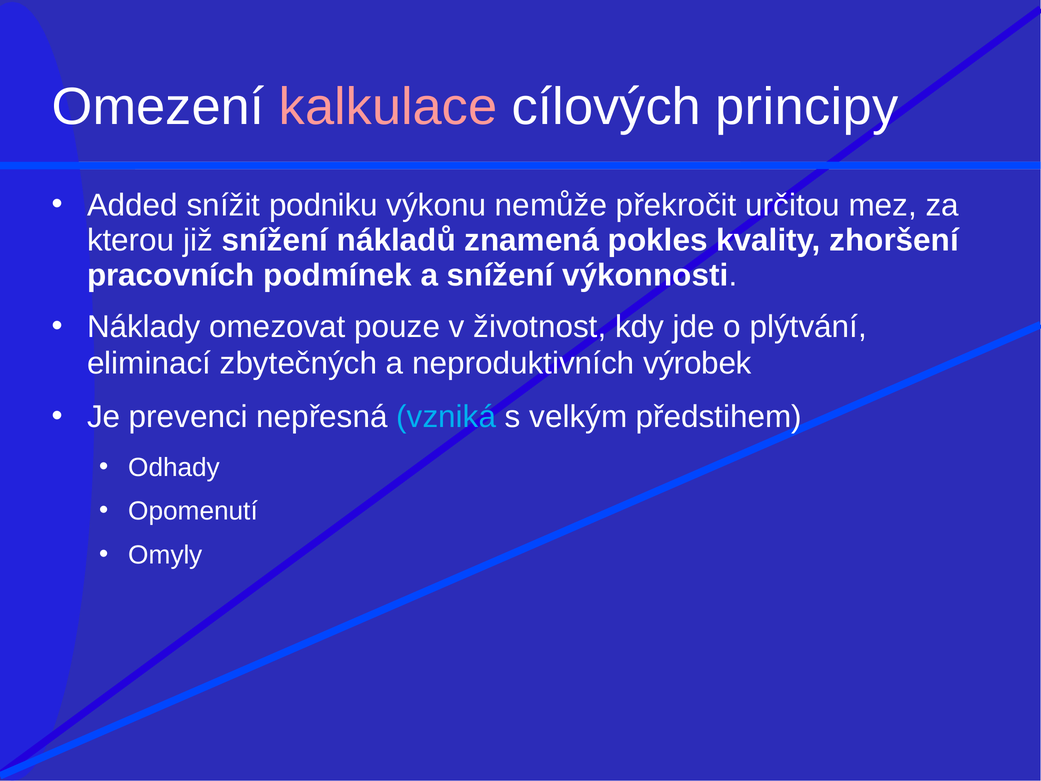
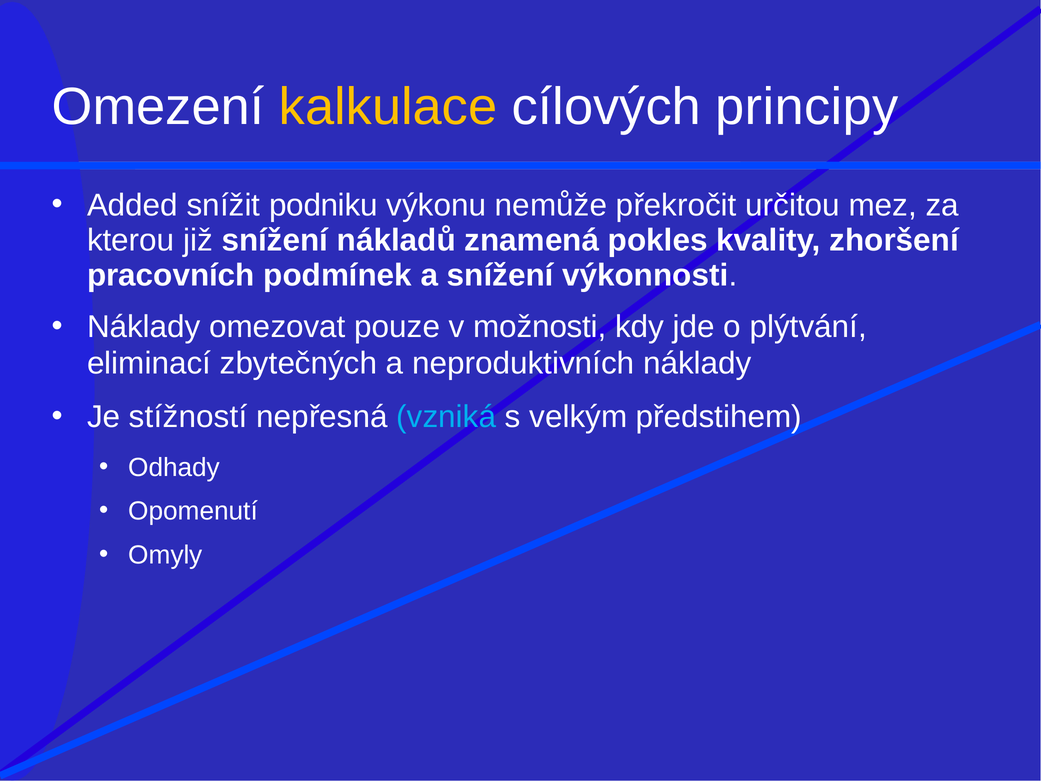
kalkulace colour: pink -> yellow
životnost: životnost -> možnosti
neproduktivních výrobek: výrobek -> náklady
prevenci: prevenci -> stížností
